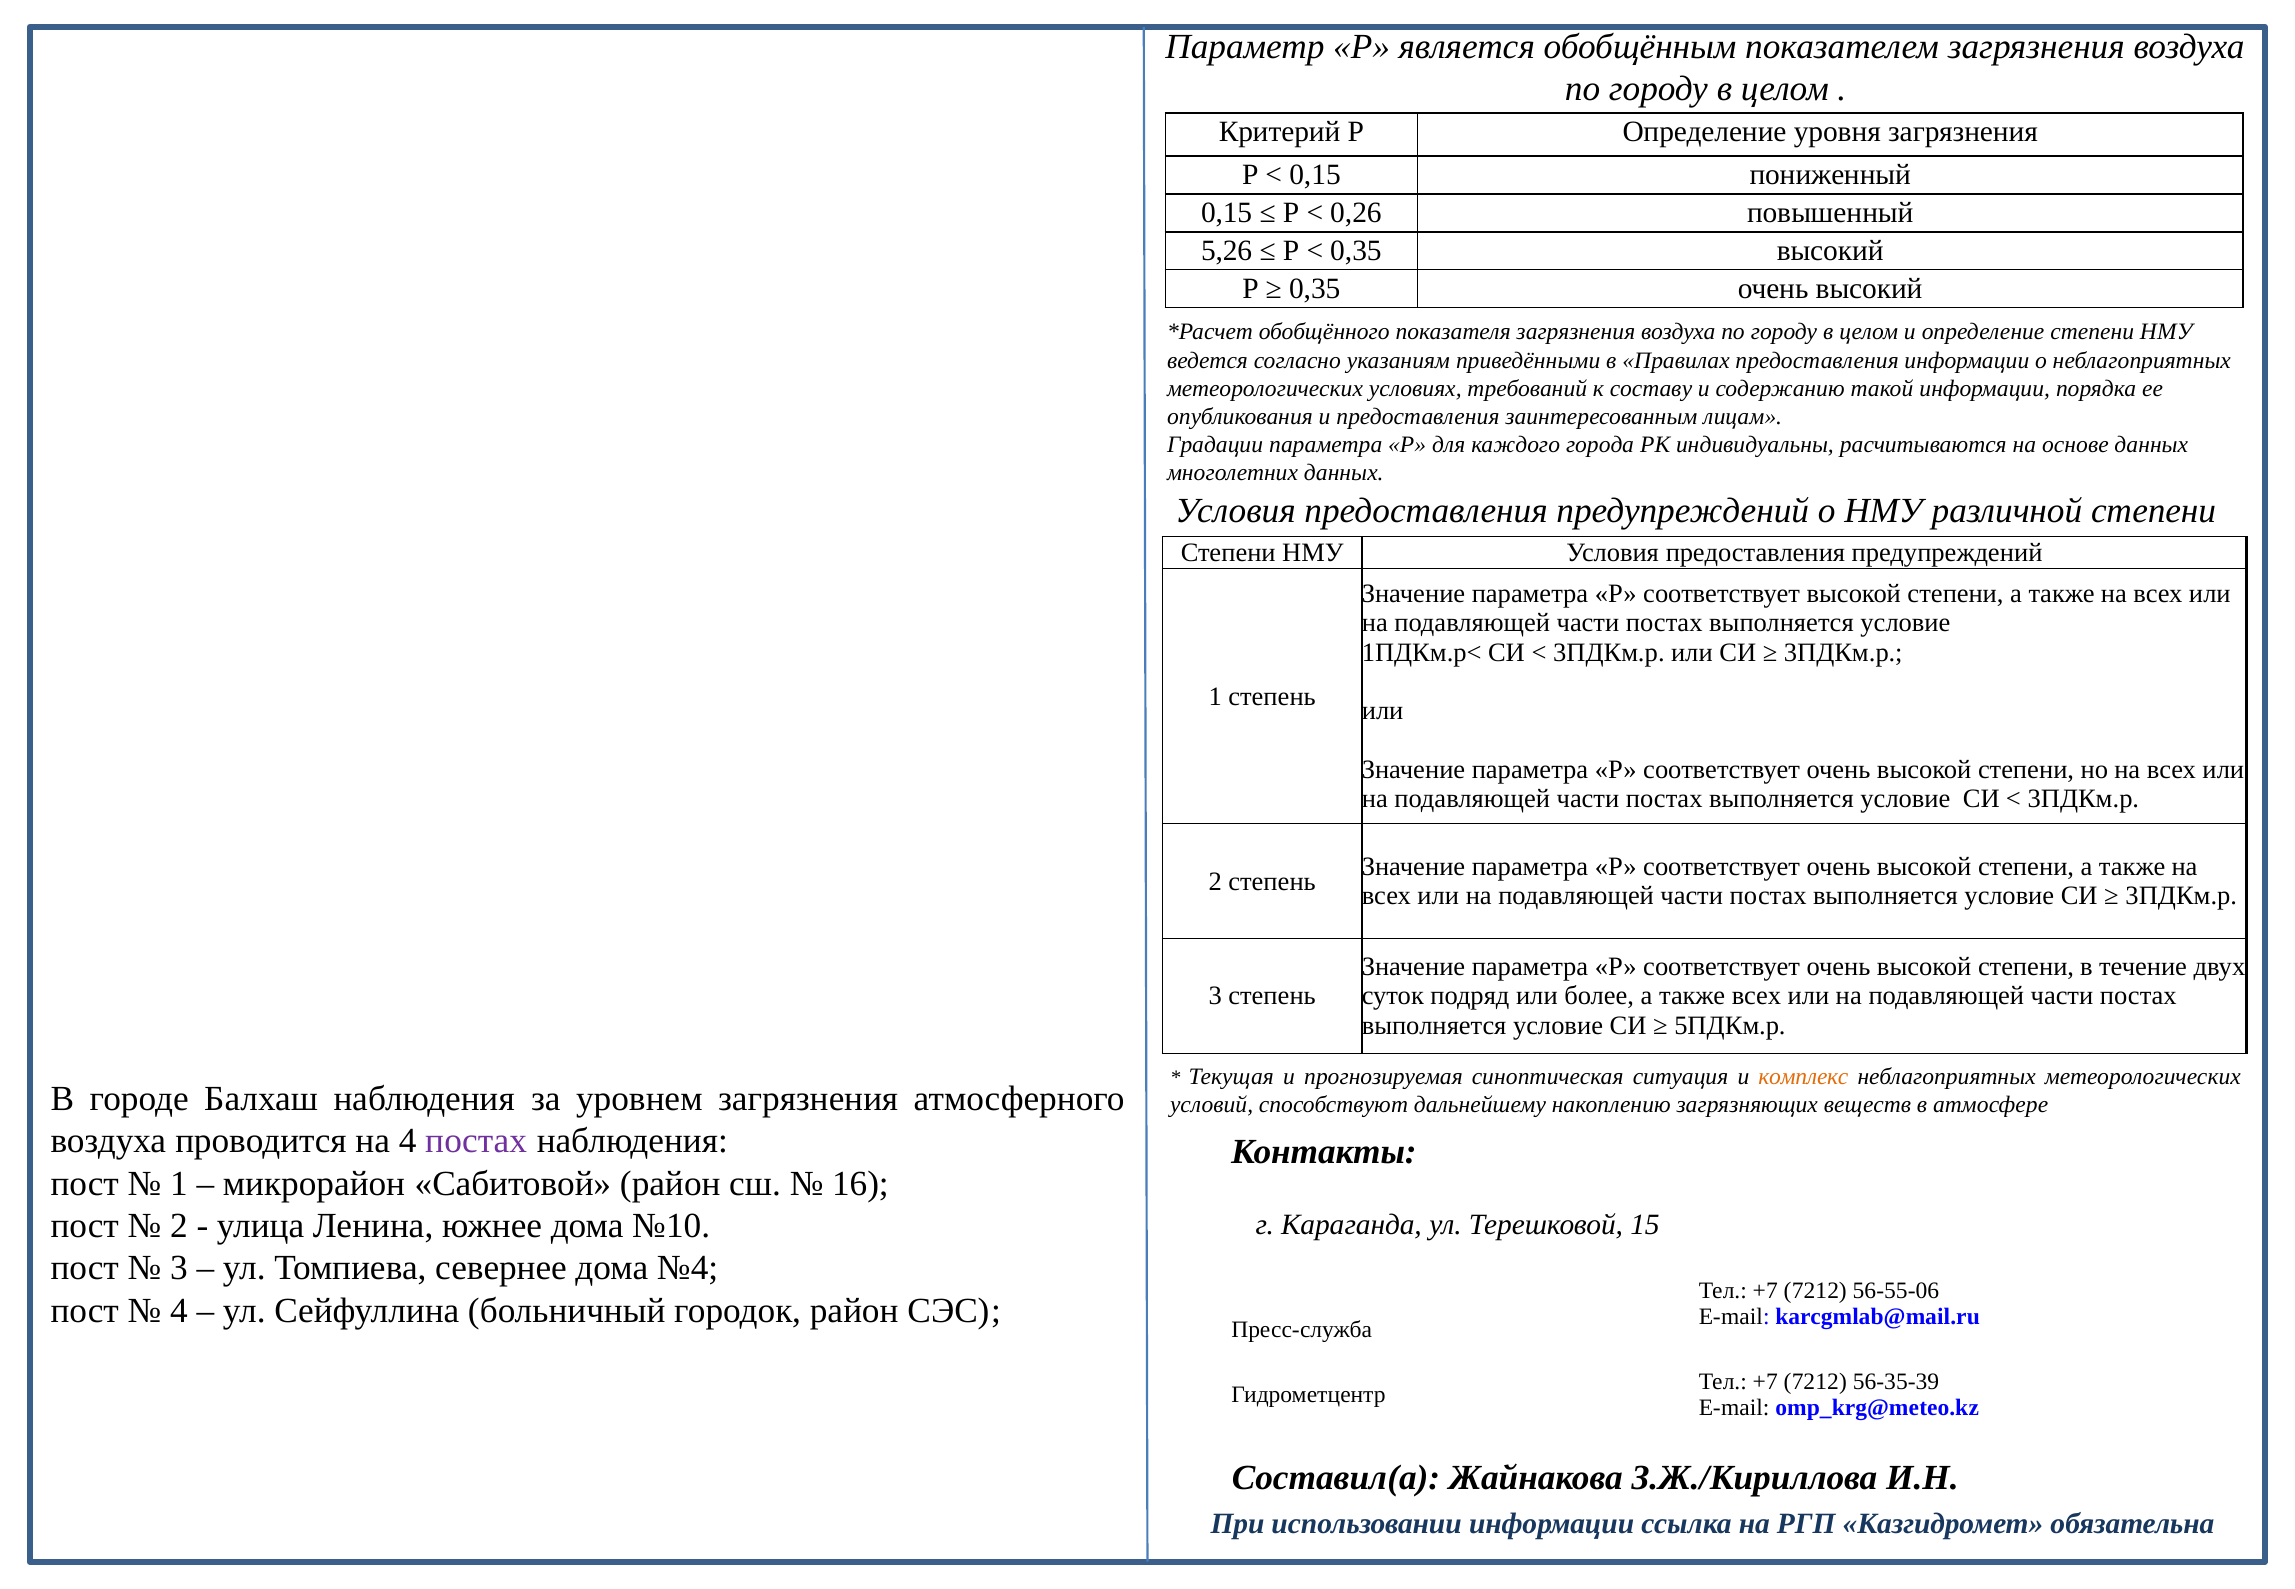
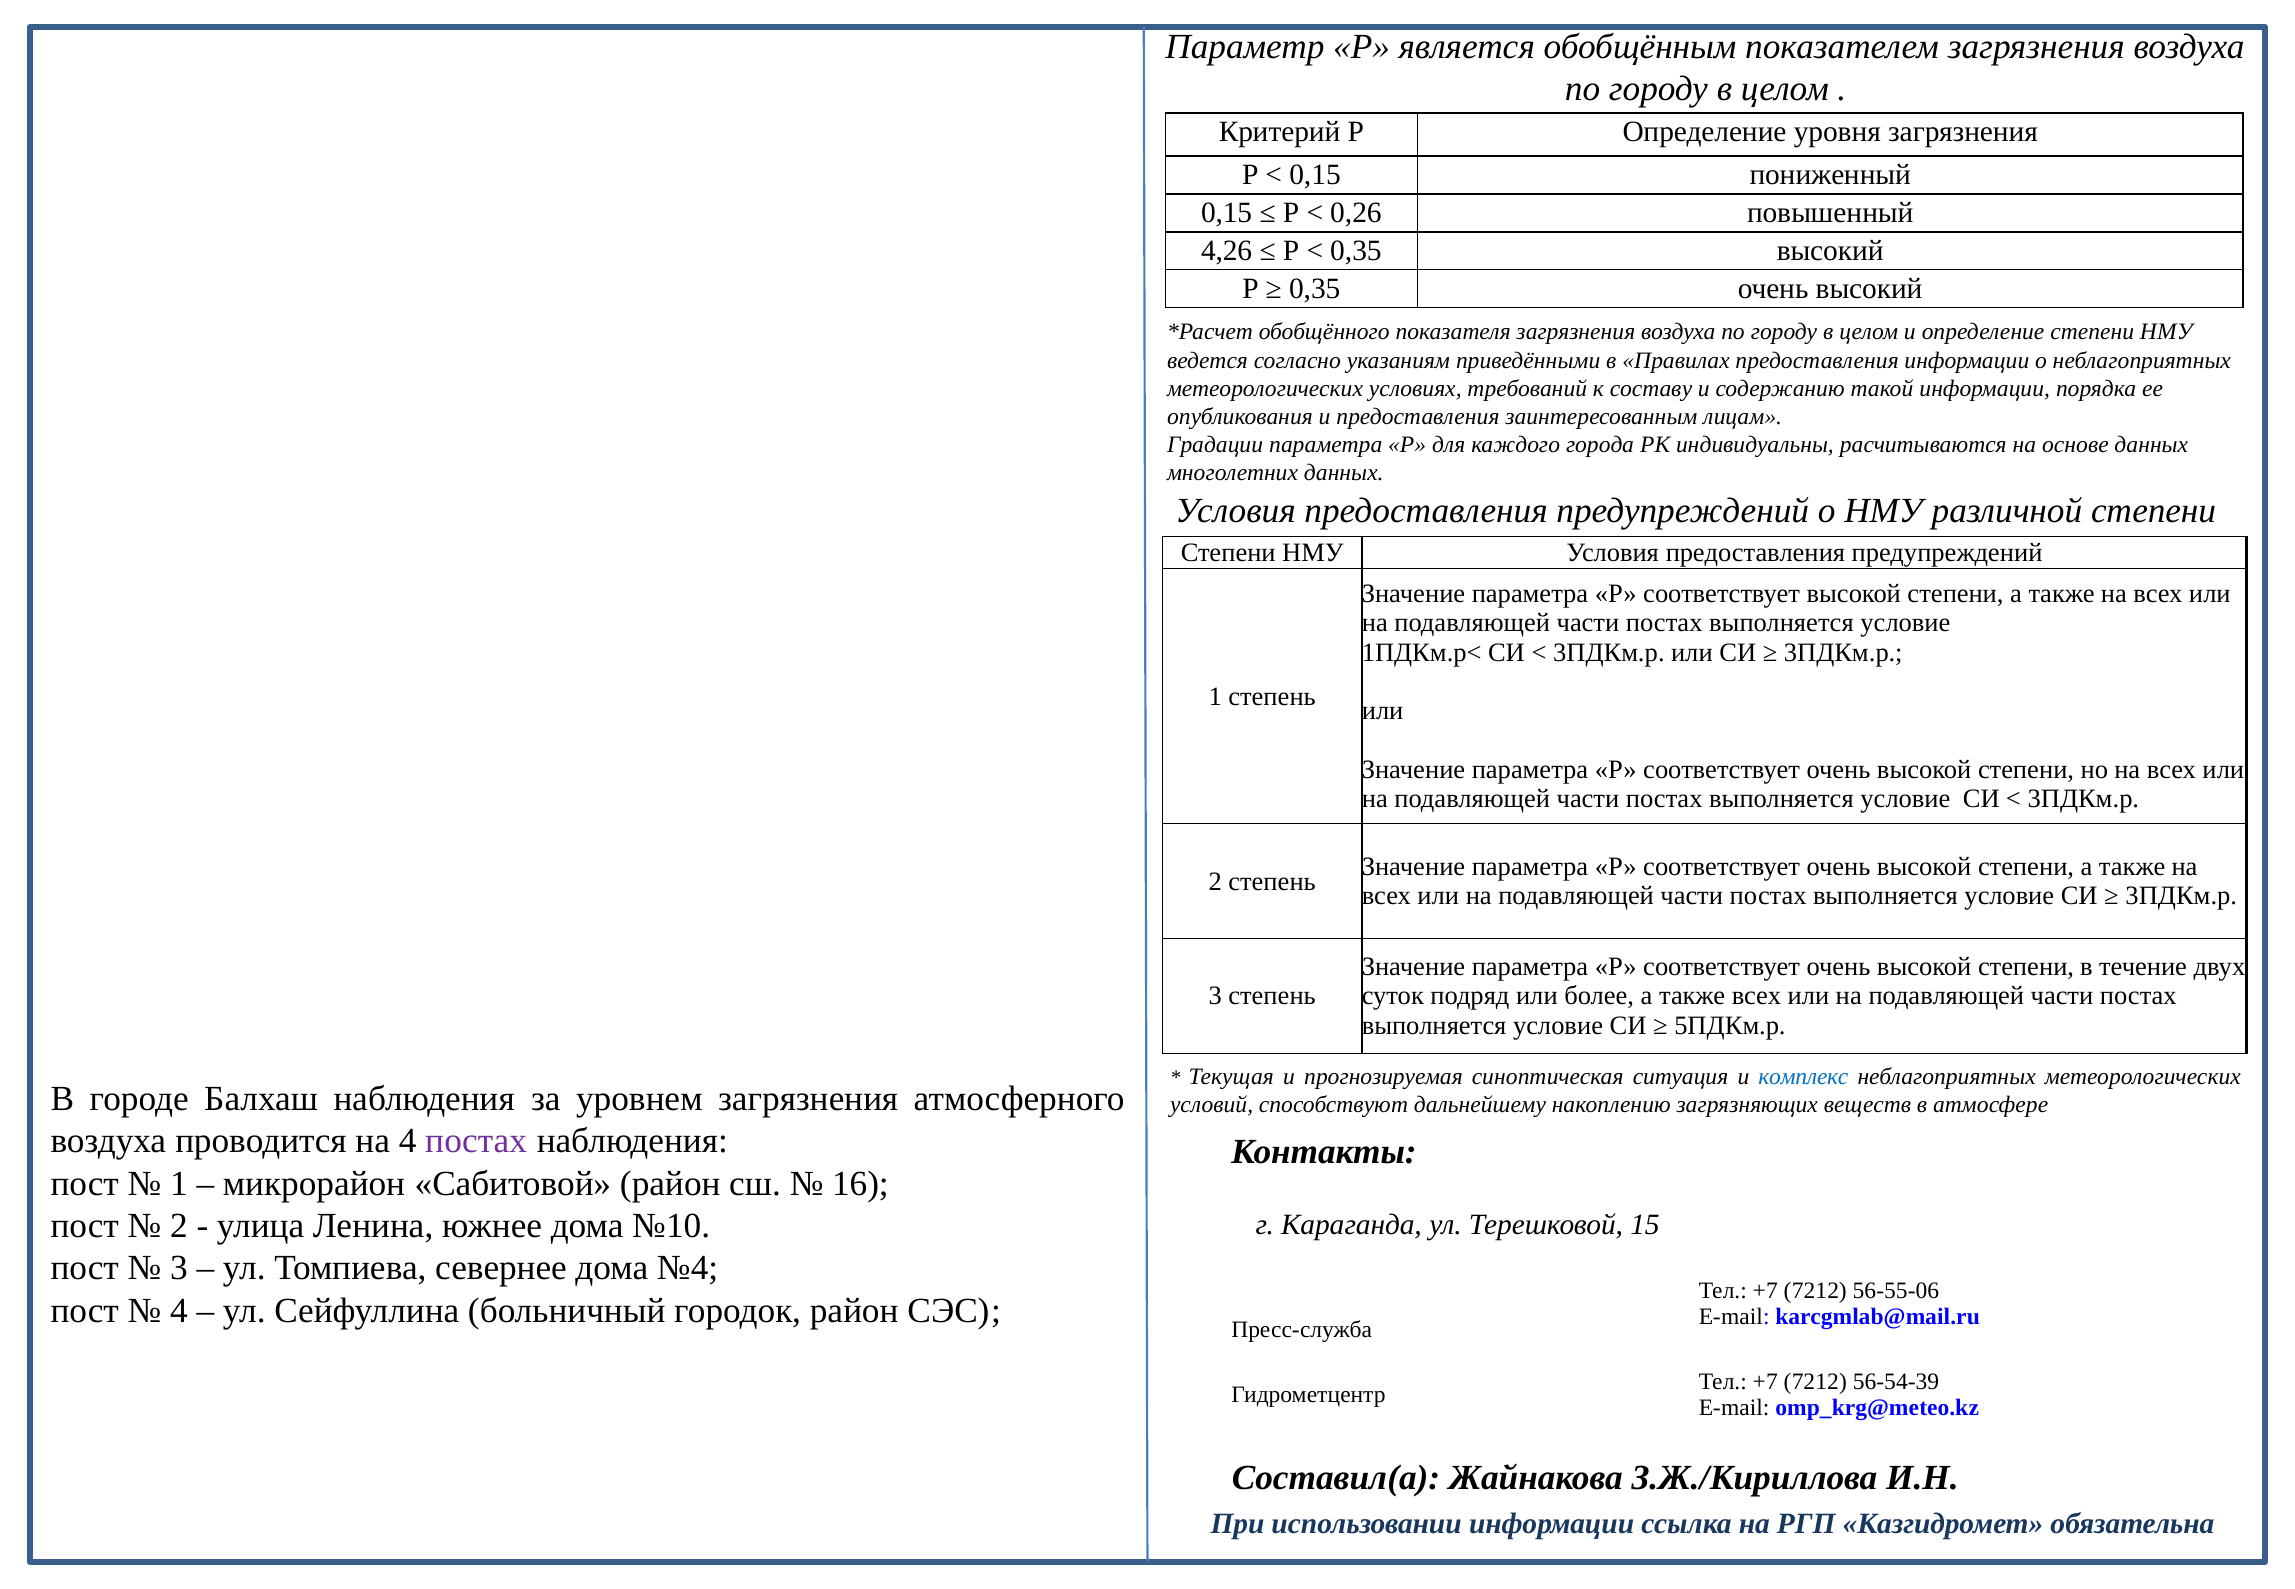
5,26: 5,26 -> 4,26
комплекс colour: orange -> blue
56-35-39: 56-35-39 -> 56-54-39
